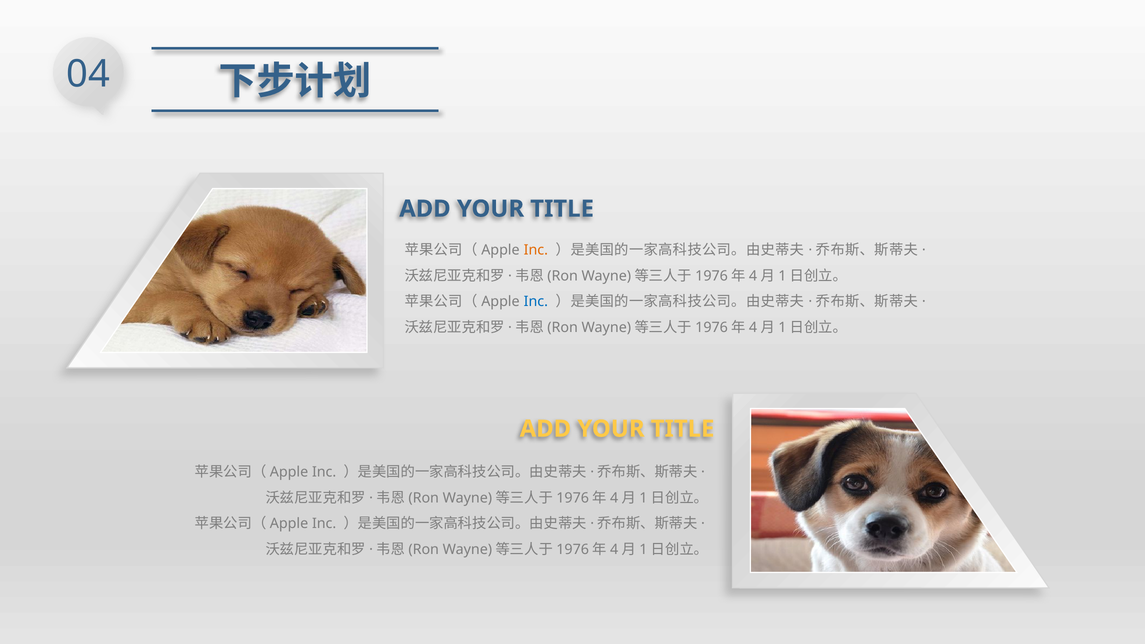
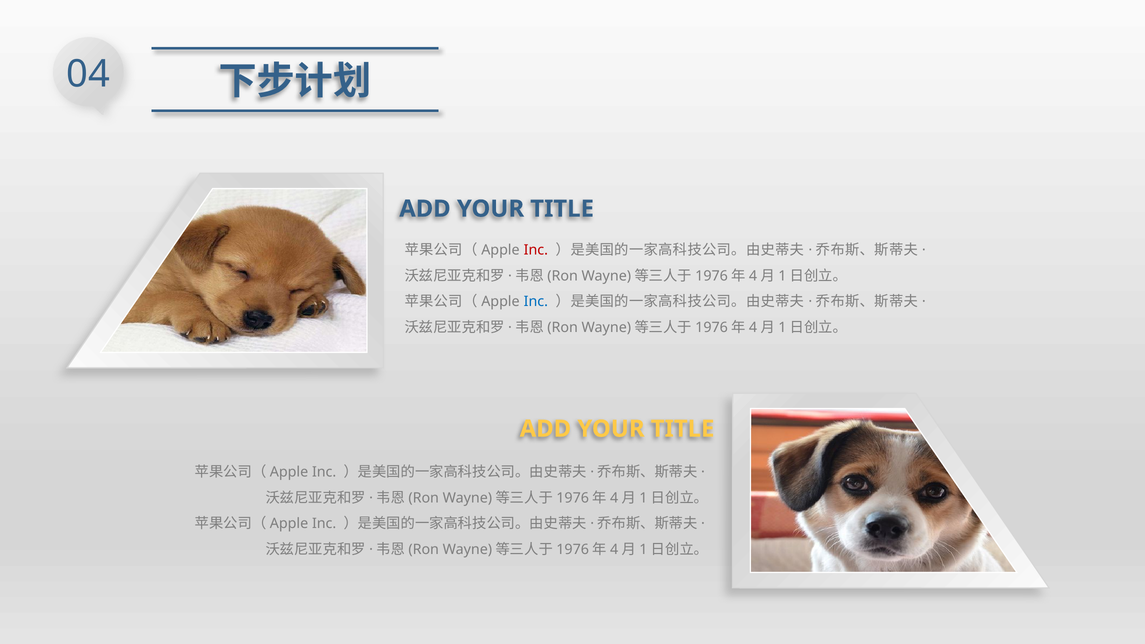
Inc at (536, 250) colour: orange -> red
